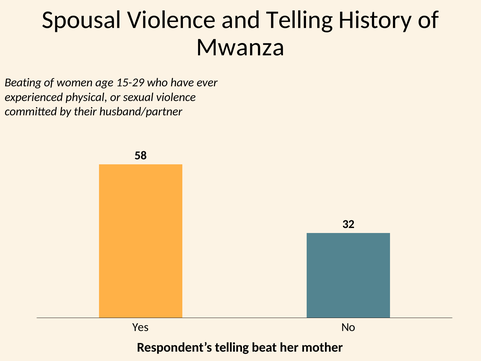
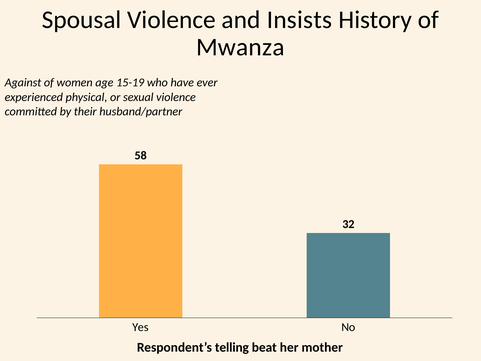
and Telling: Telling -> Insists
Beating: Beating -> Against
15-29: 15-29 -> 15-19
